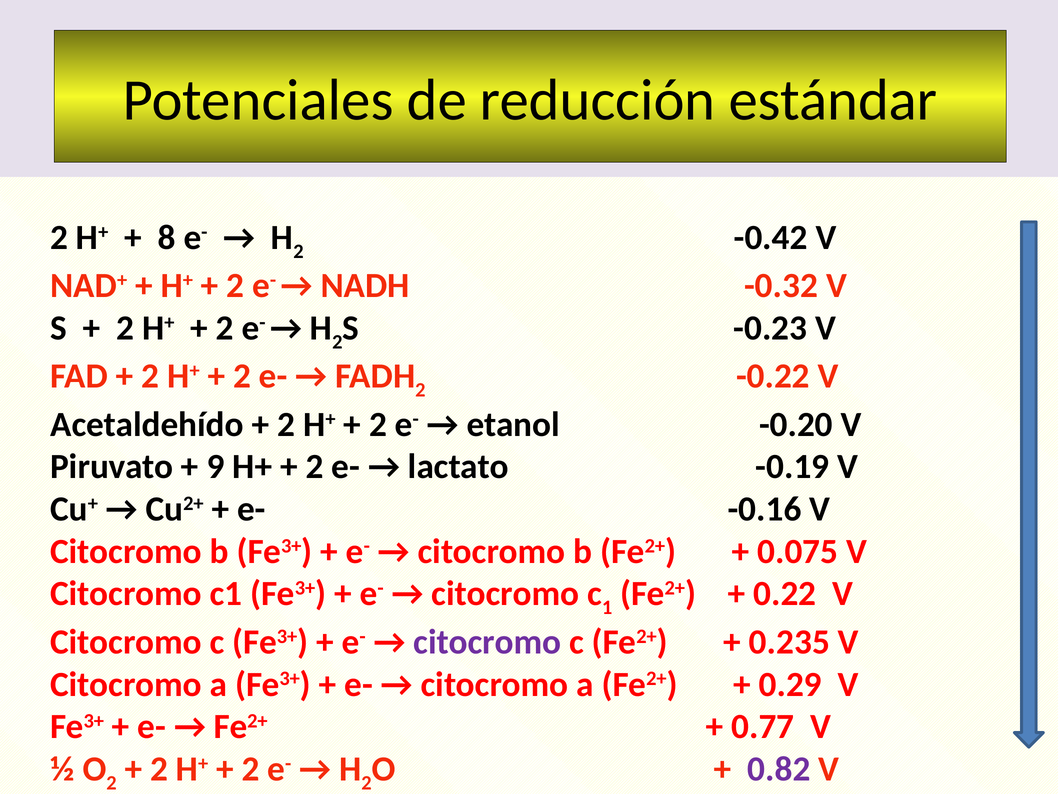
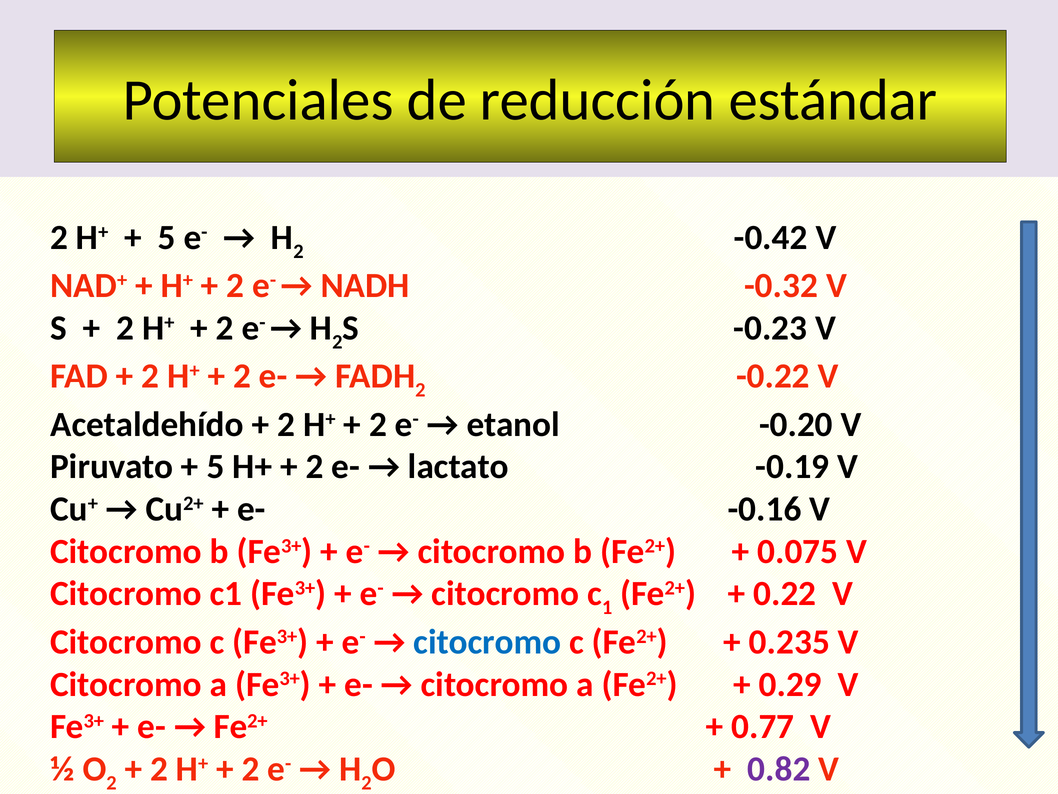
8 at (166, 237): 8 -> 5
9 at (215, 466): 9 -> 5
citocromo at (487, 642) colour: purple -> blue
